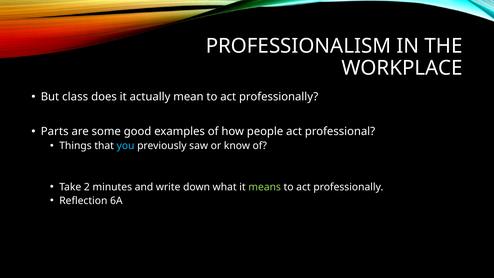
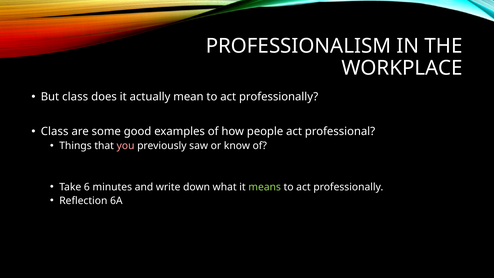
Parts at (55, 132): Parts -> Class
you colour: light blue -> pink
2: 2 -> 6
